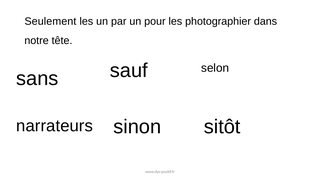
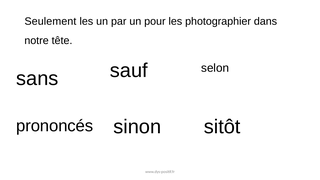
narrateurs: narrateurs -> prononcés
